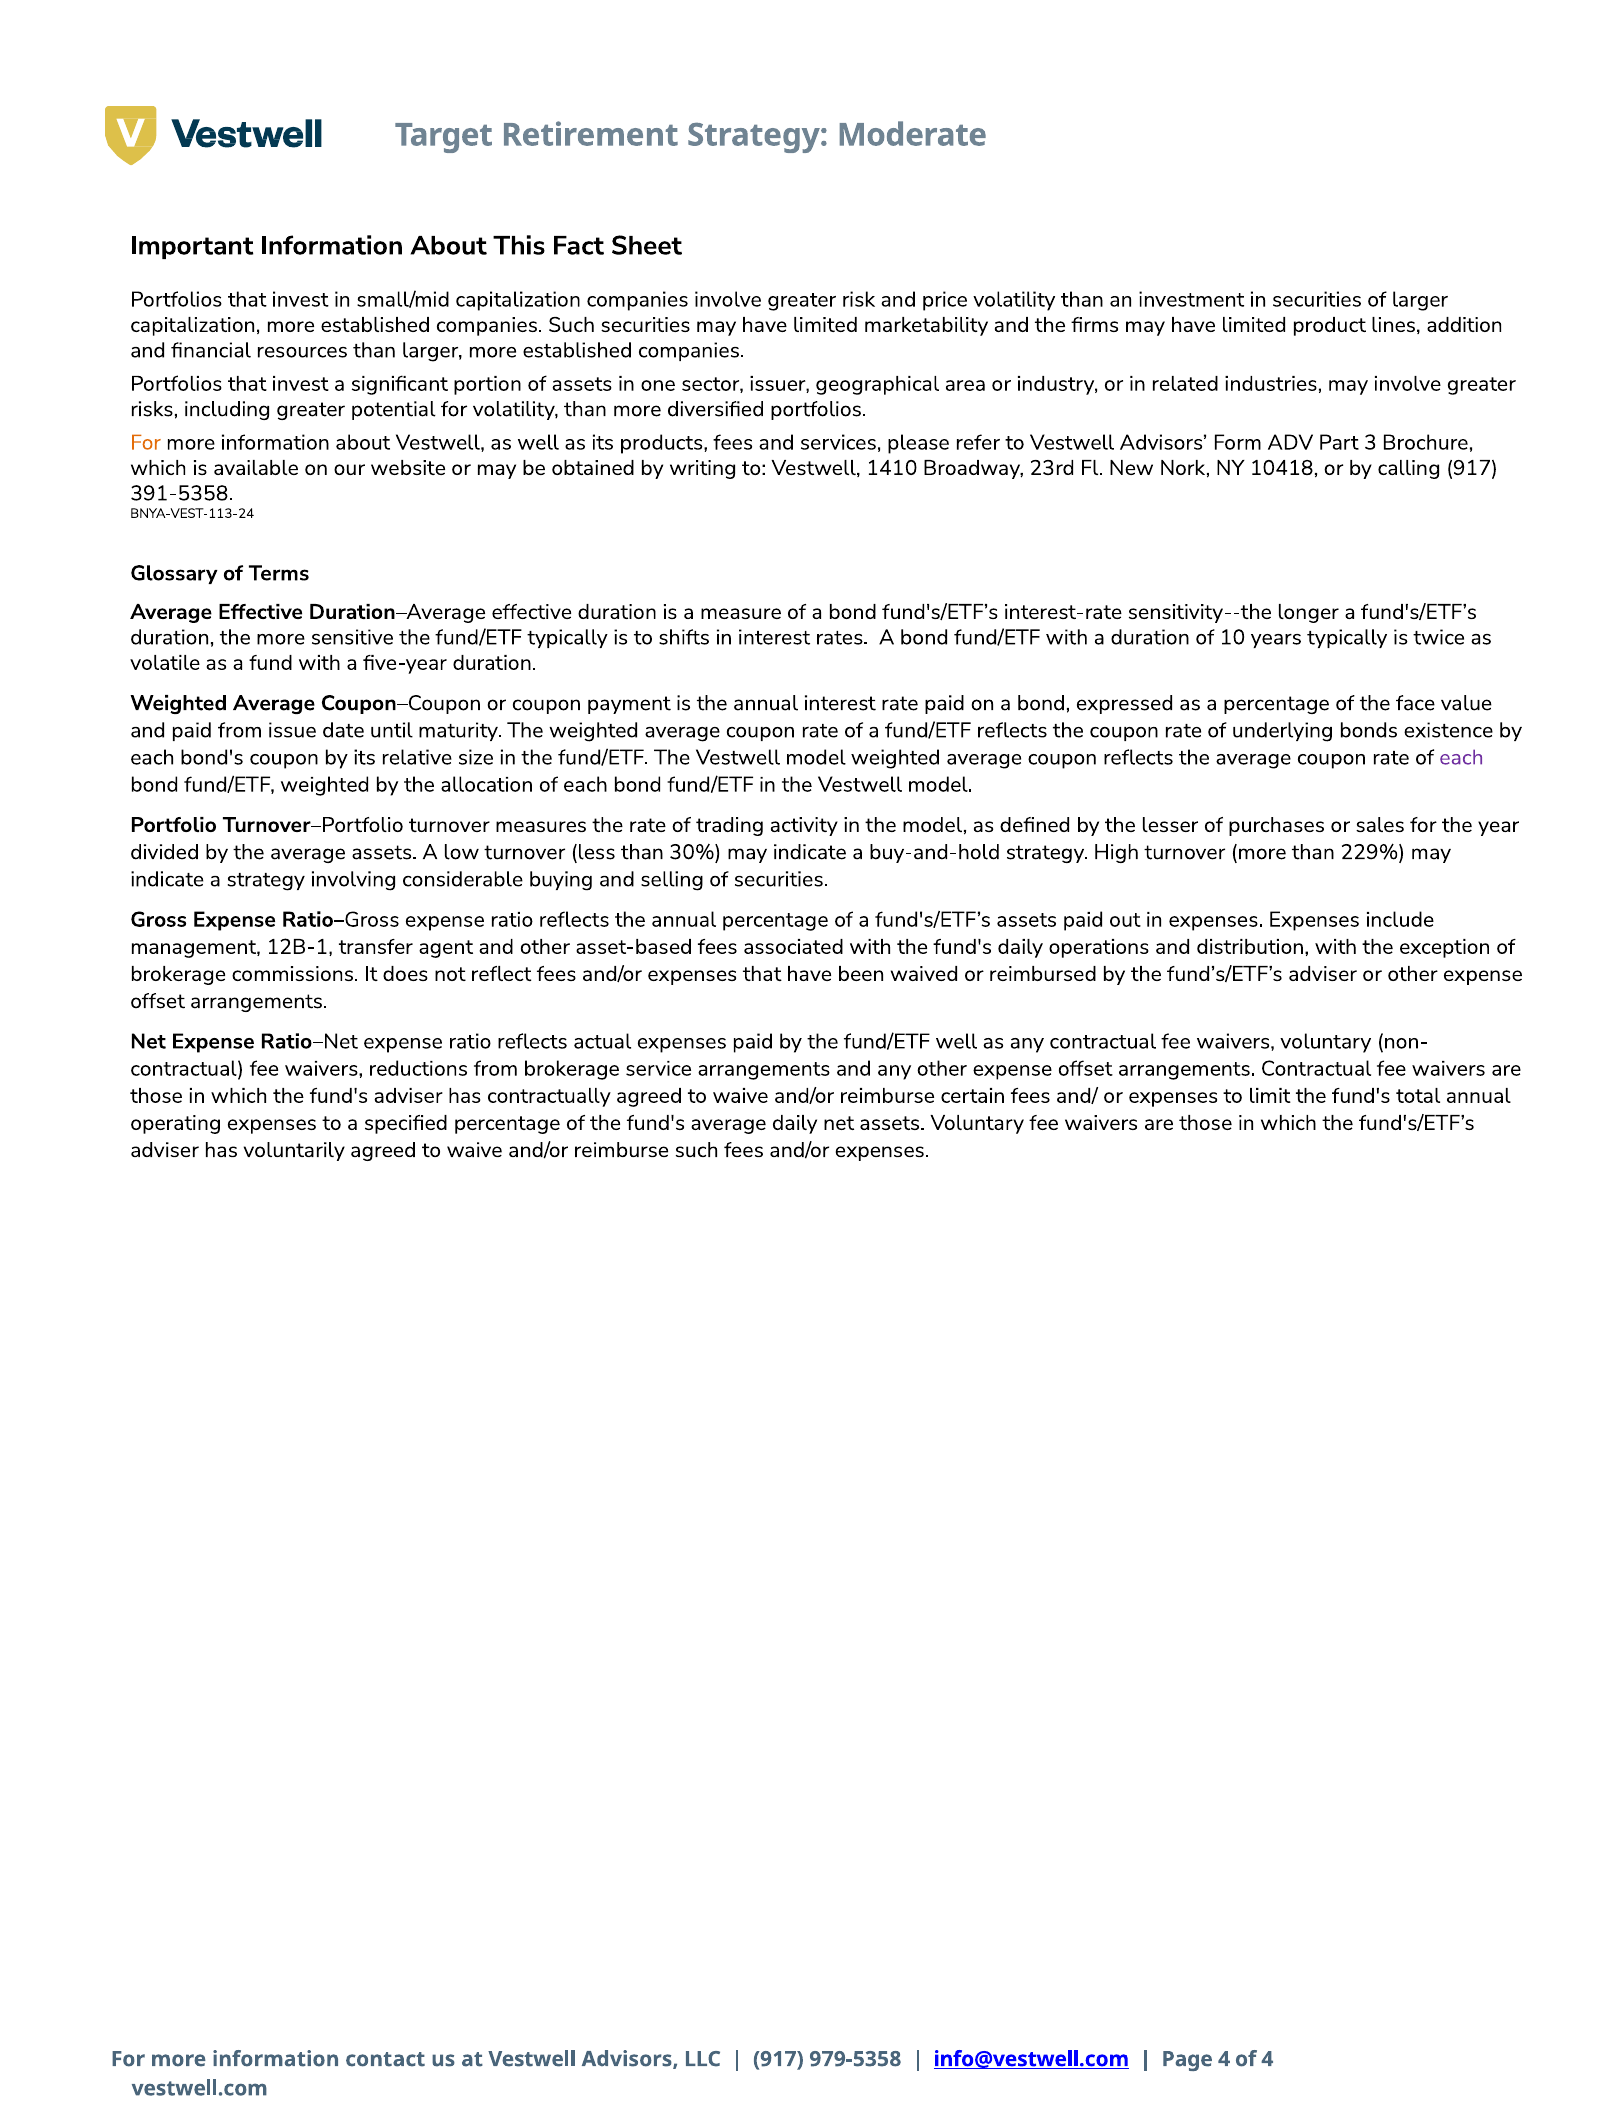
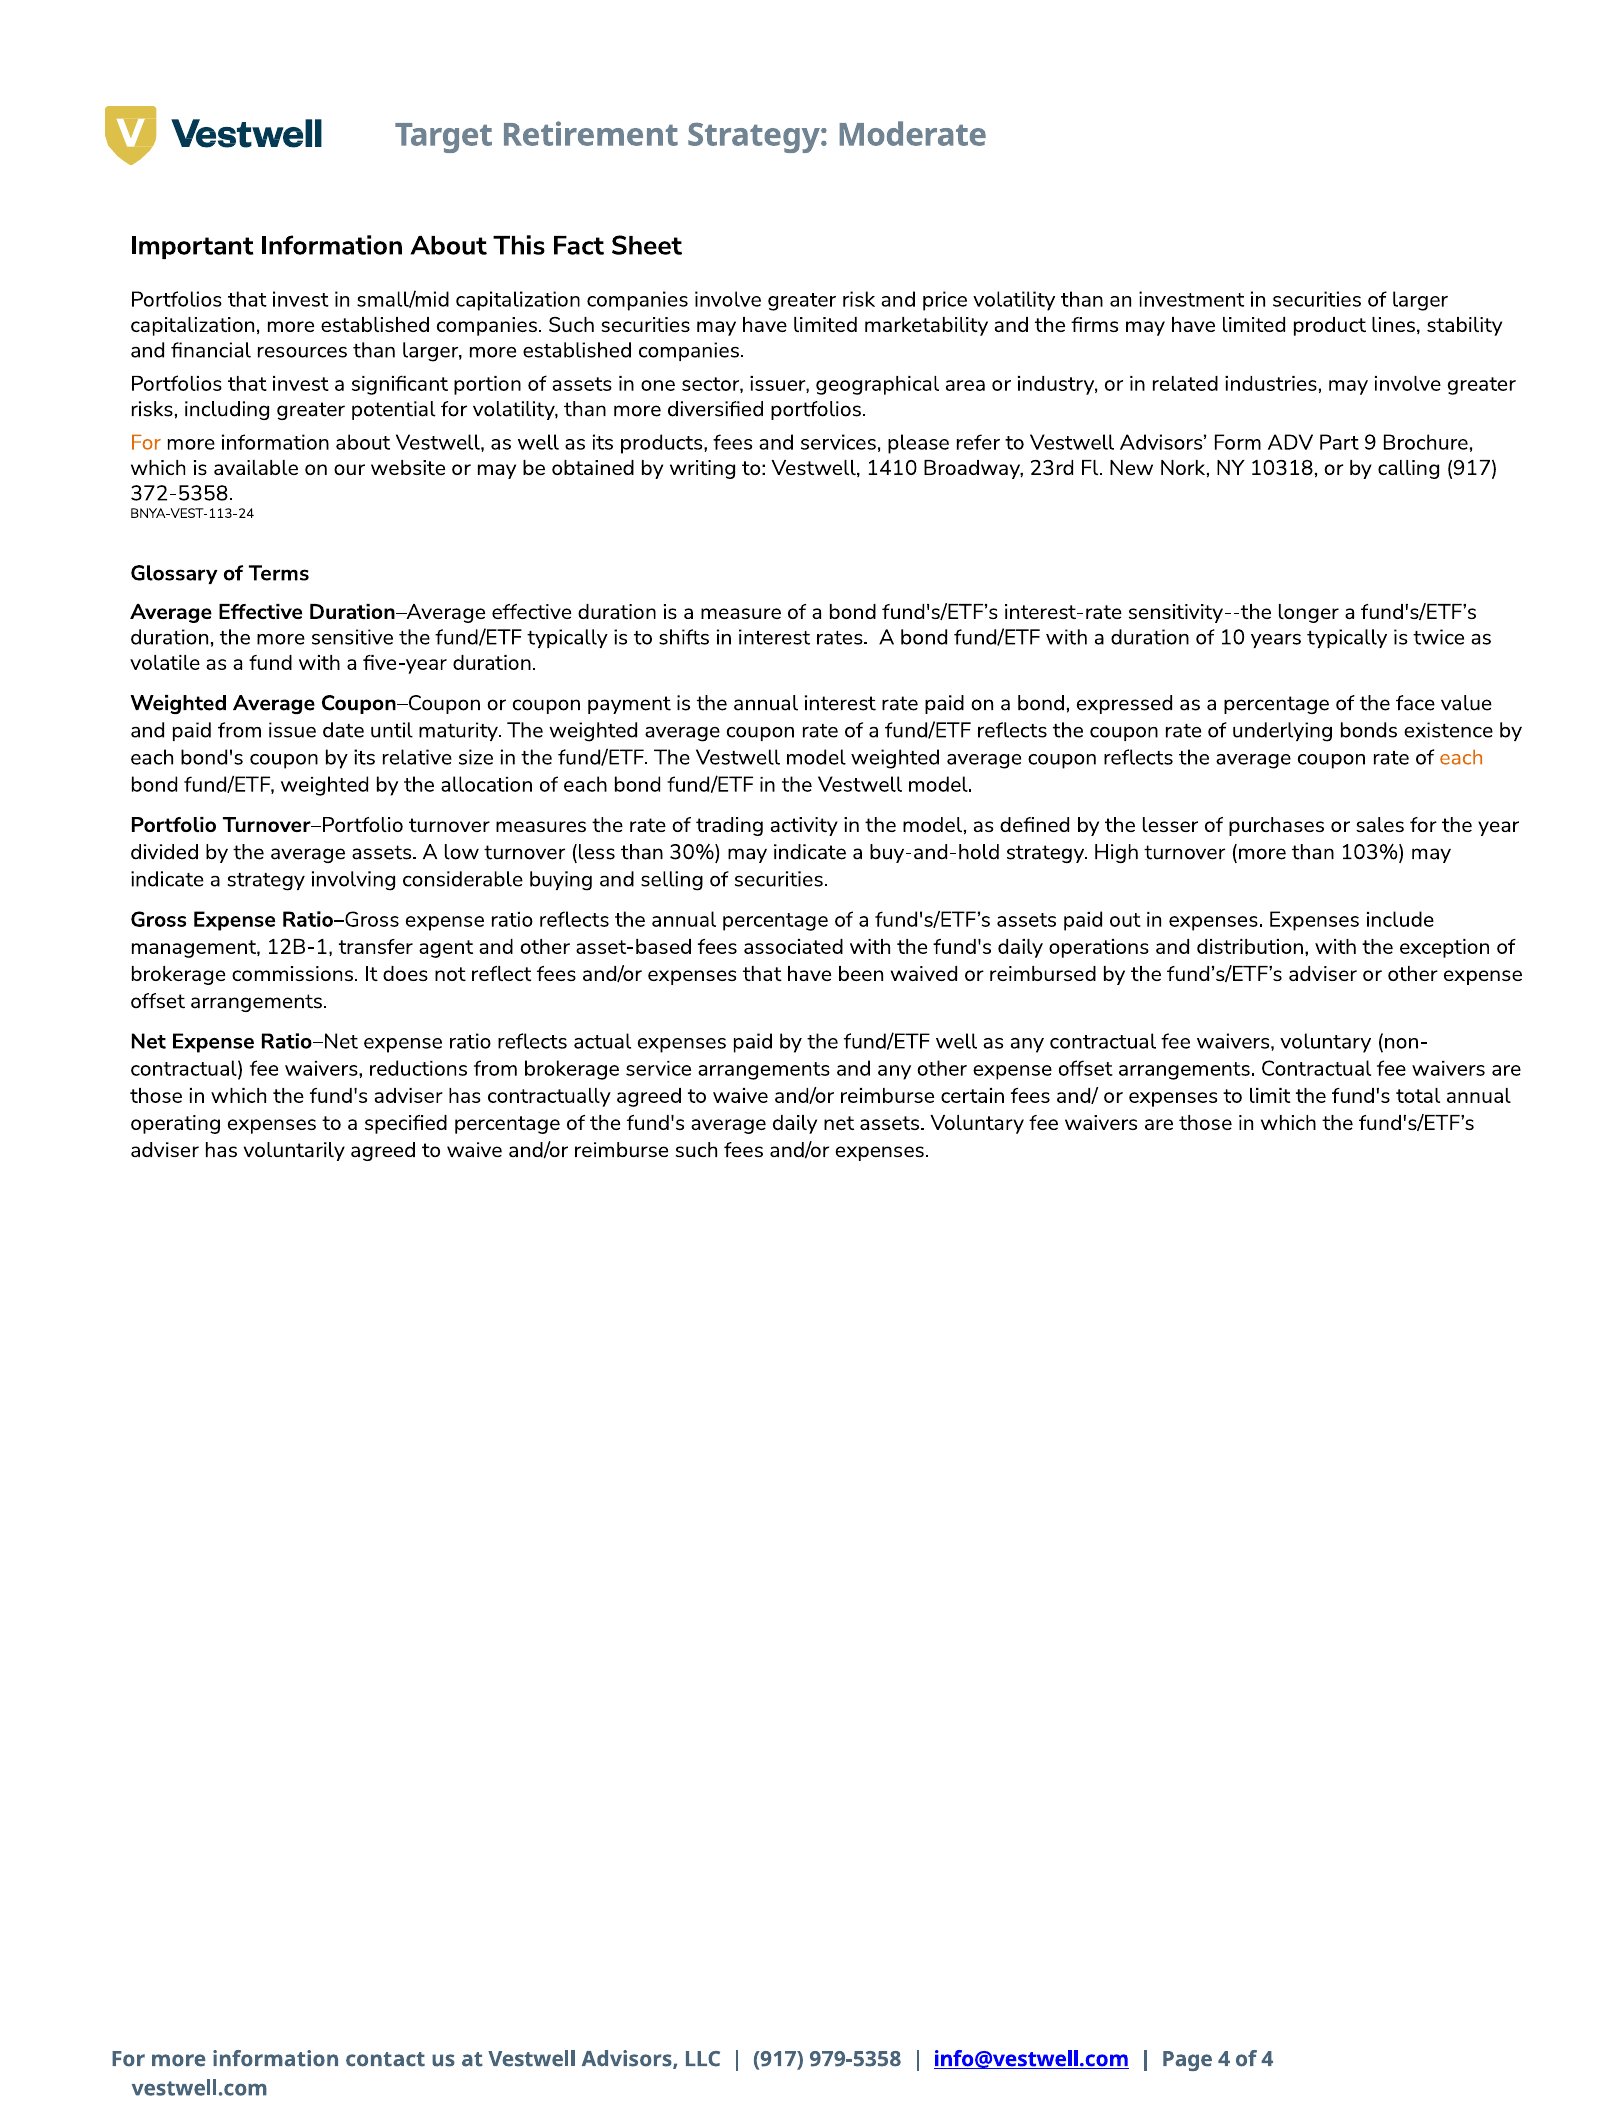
addition: addition -> stability
3: 3 -> 9
10418: 10418 -> 10318
391-5358: 391-5358 -> 372-5358
each at (1461, 758) colour: purple -> orange
229%: 229% -> 103%
